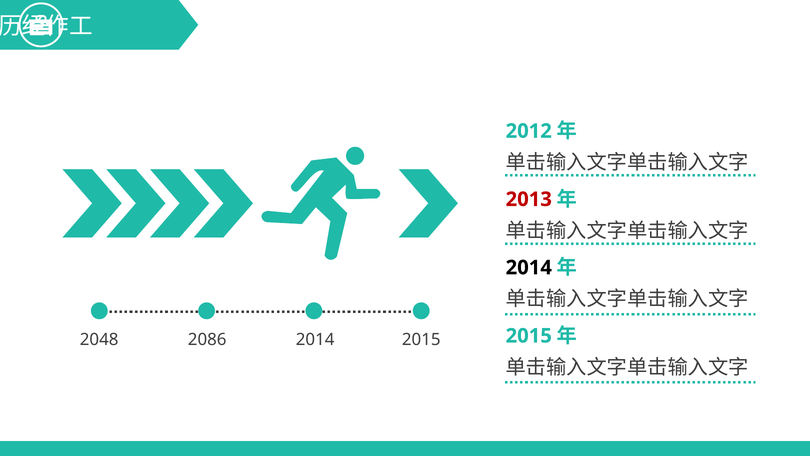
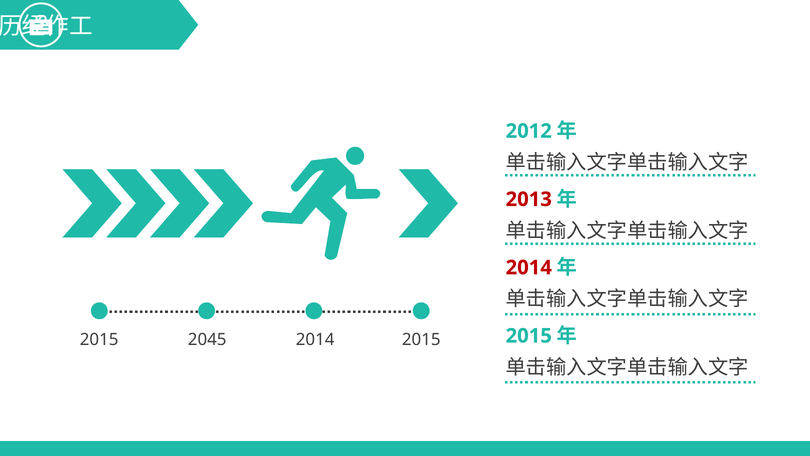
2014 at (529, 267) colour: black -> red
2048 at (99, 339): 2048 -> 2015
2086: 2086 -> 2045
